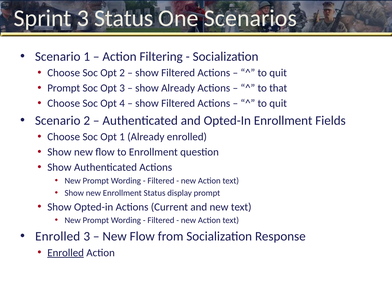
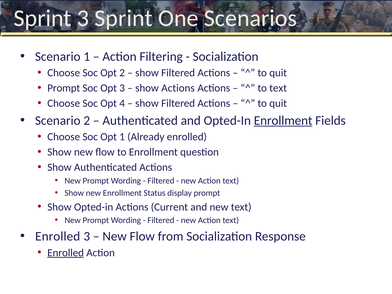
3 Status: Status -> Sprint
show Already: Already -> Actions
to that: that -> text
Enrollment at (283, 120) underline: none -> present
